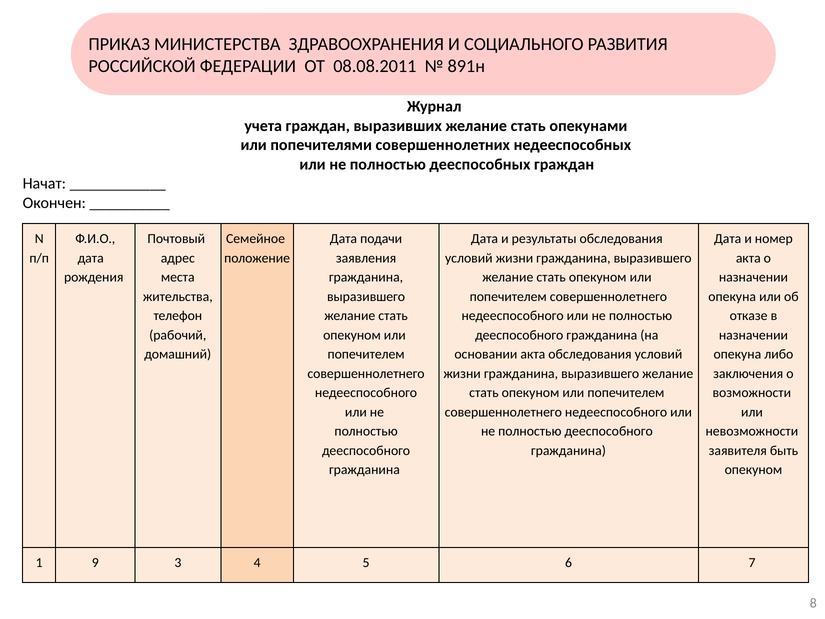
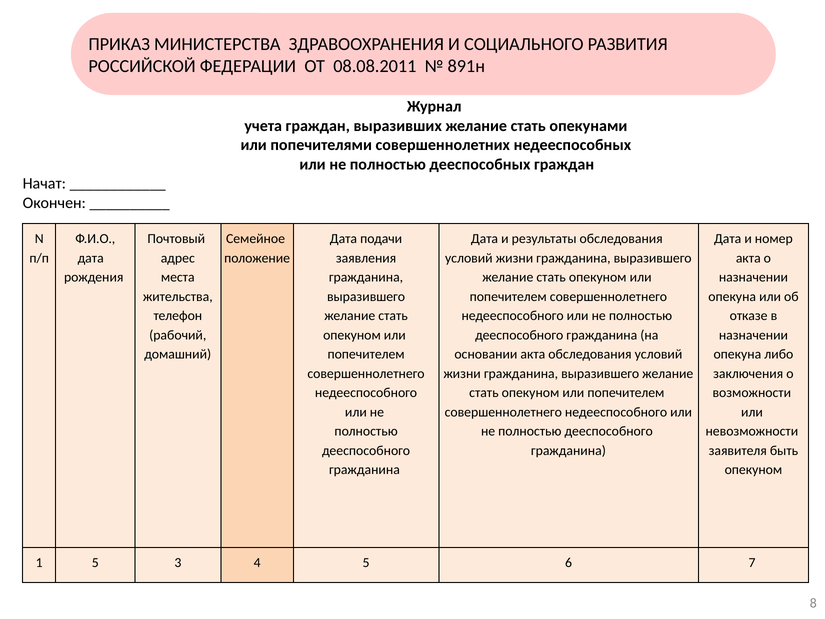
1 9: 9 -> 5
